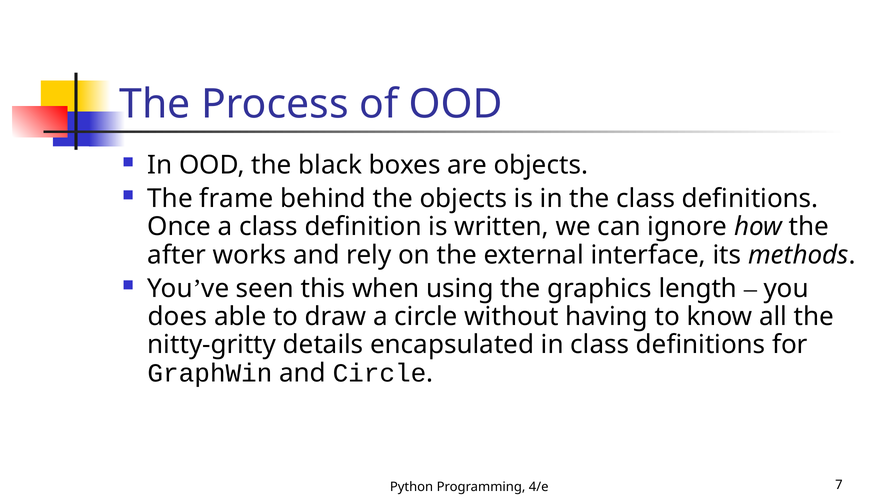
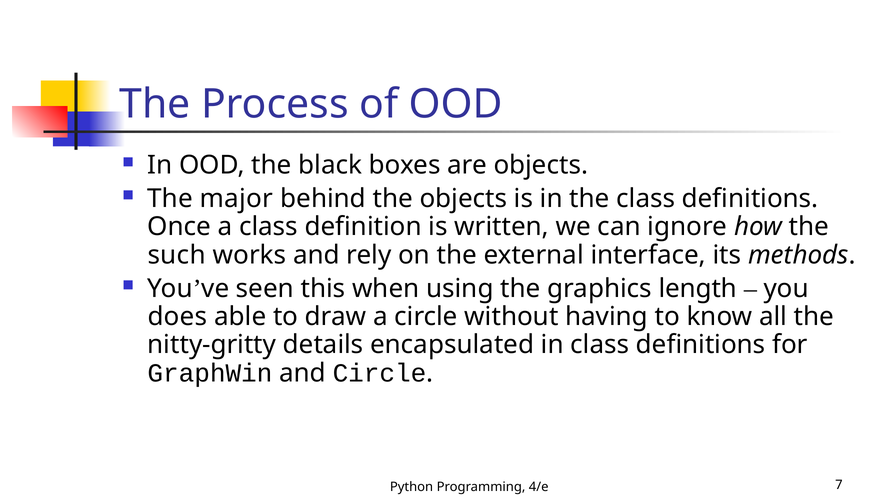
frame: frame -> major
after: after -> such
